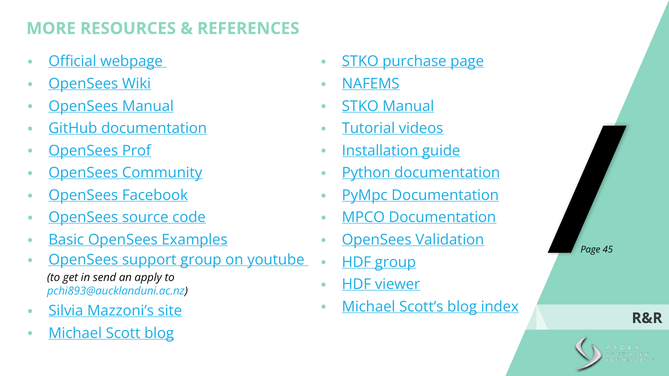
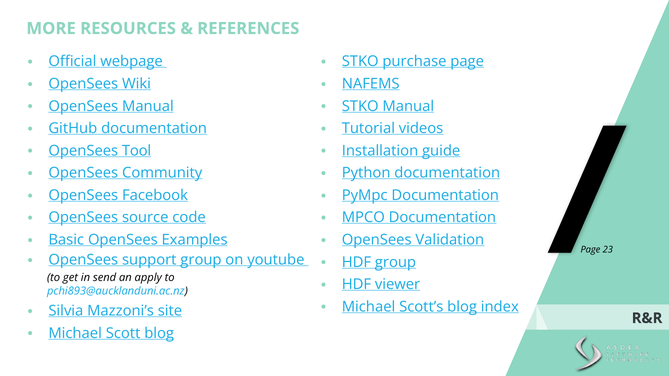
Prof: Prof -> Tool
45: 45 -> 23
